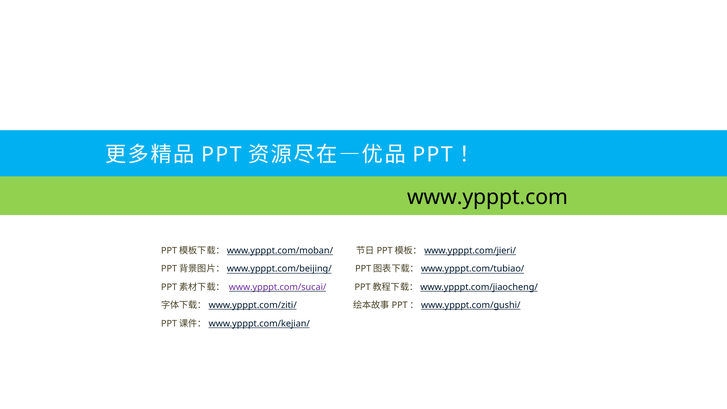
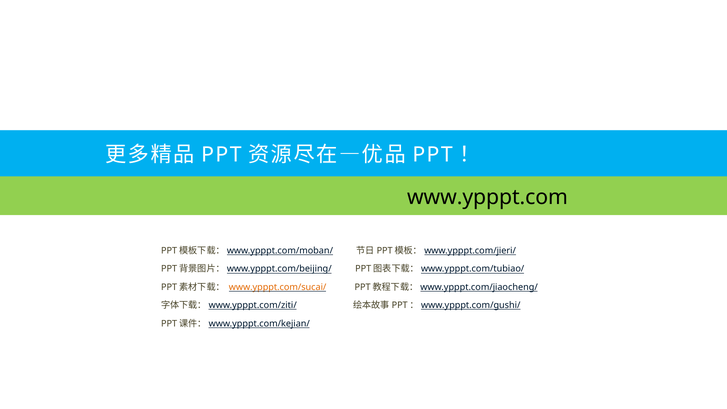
www.ypppt.com/sucai/ colour: purple -> orange
